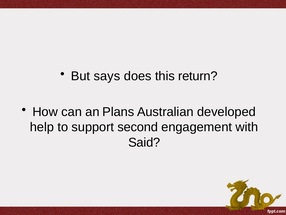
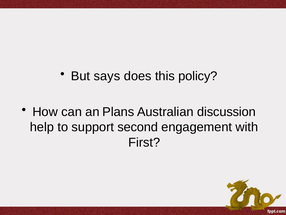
return: return -> policy
developed: developed -> discussion
Said: Said -> First
